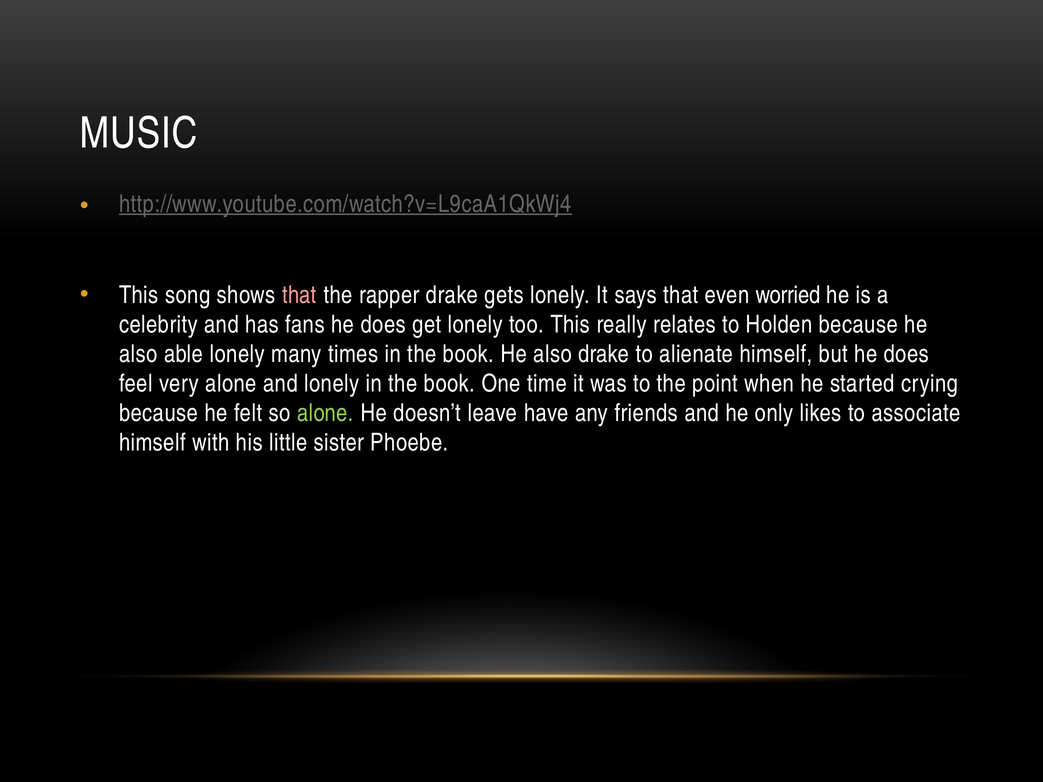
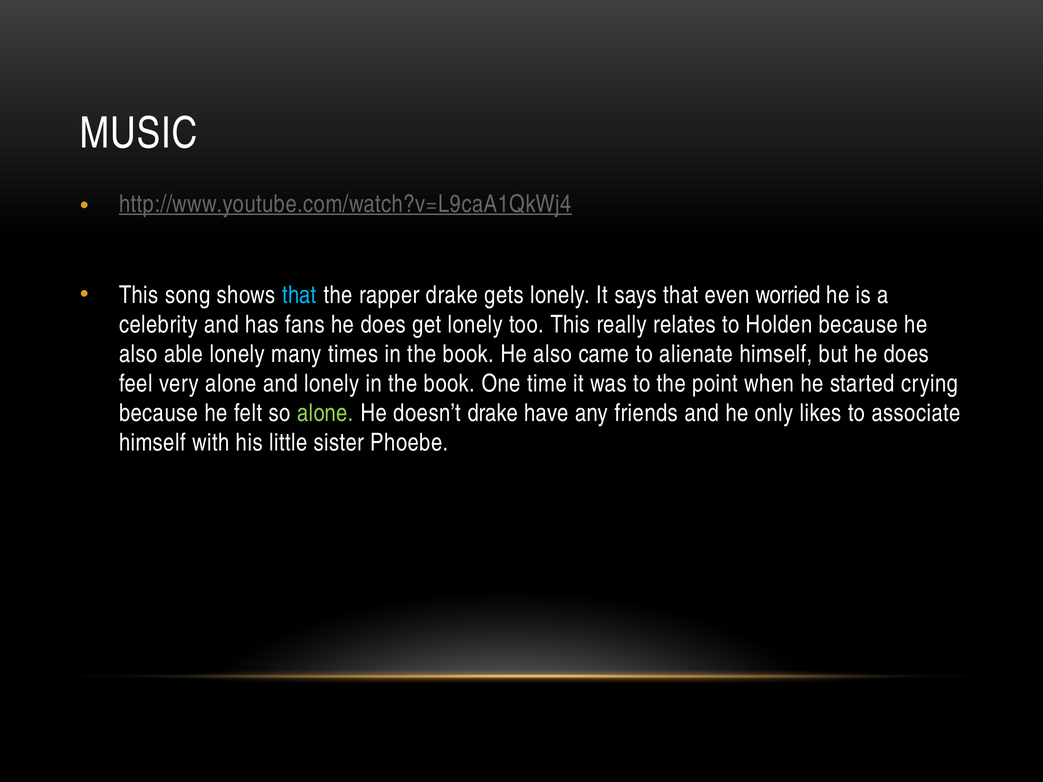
that at (299, 295) colour: pink -> light blue
also drake: drake -> came
doesn’t leave: leave -> drake
